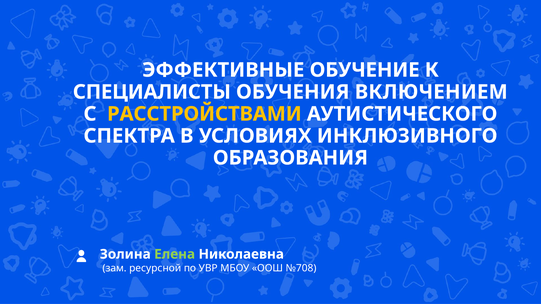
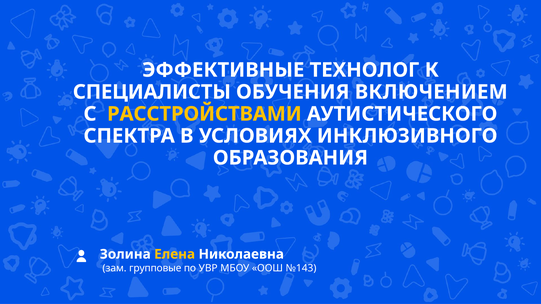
ОБУЧЕНИЕ: ОБУЧЕНИЕ -> ТЕХНОЛОГ
Елена colour: light green -> yellow
ресурсной: ресурсной -> групповые
№708: №708 -> №143
